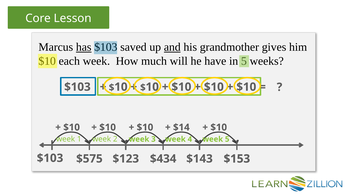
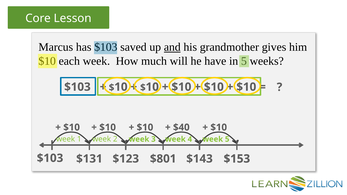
has underline: present -> none
$14: $14 -> $40
$575: $575 -> $131
$434: $434 -> $801
